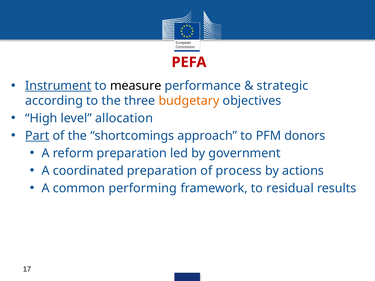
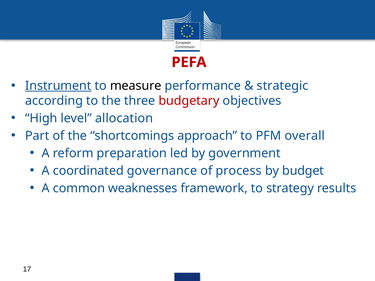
budgetary colour: orange -> red
Part underline: present -> none
donors: donors -> overall
coordinated preparation: preparation -> governance
actions: actions -> budget
performing: performing -> weaknesses
residual: residual -> strategy
